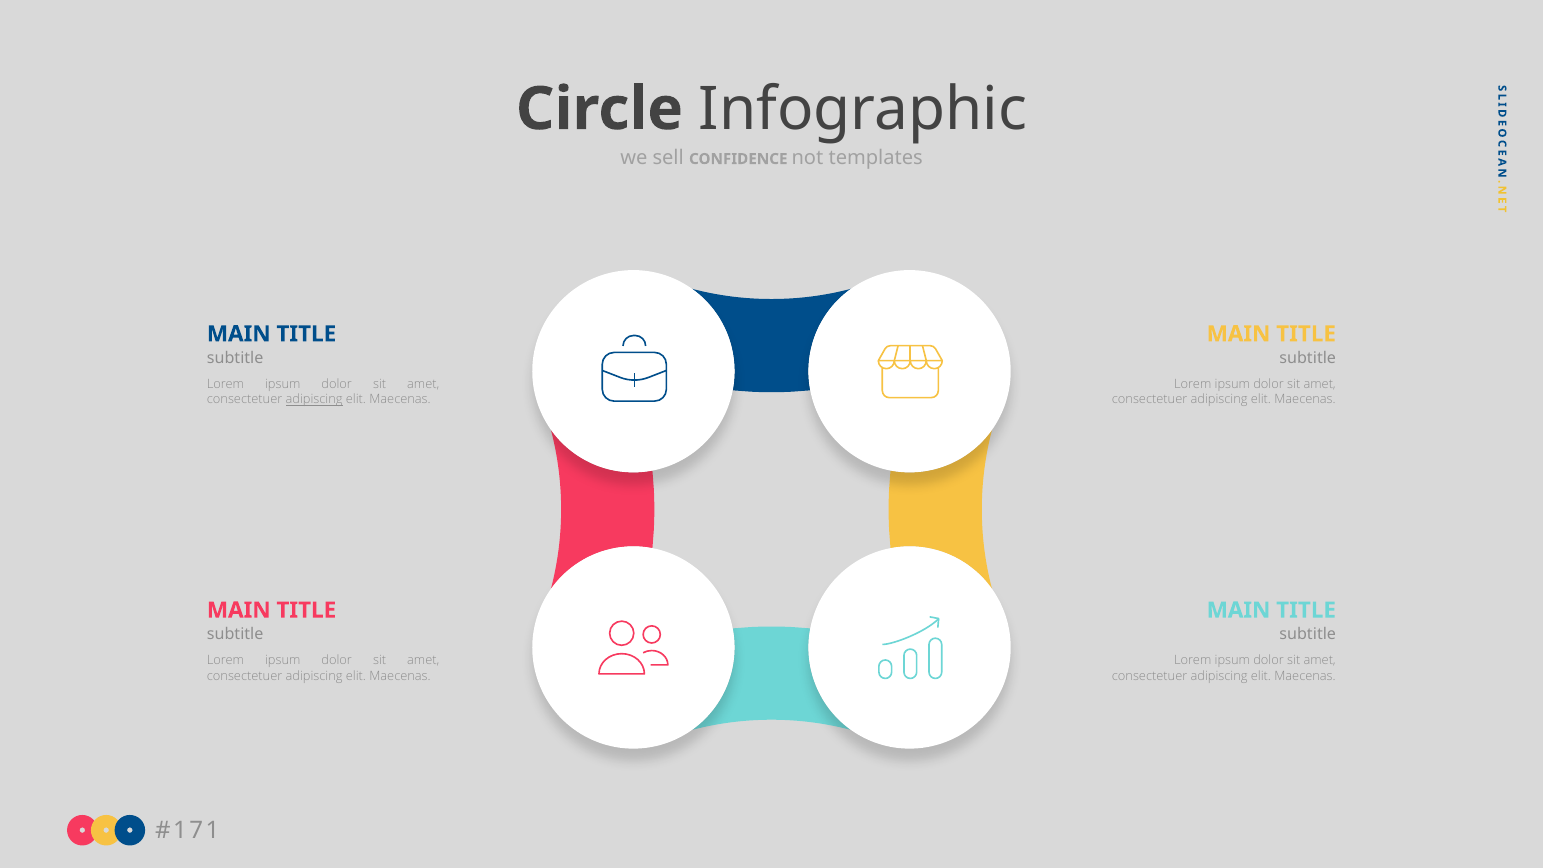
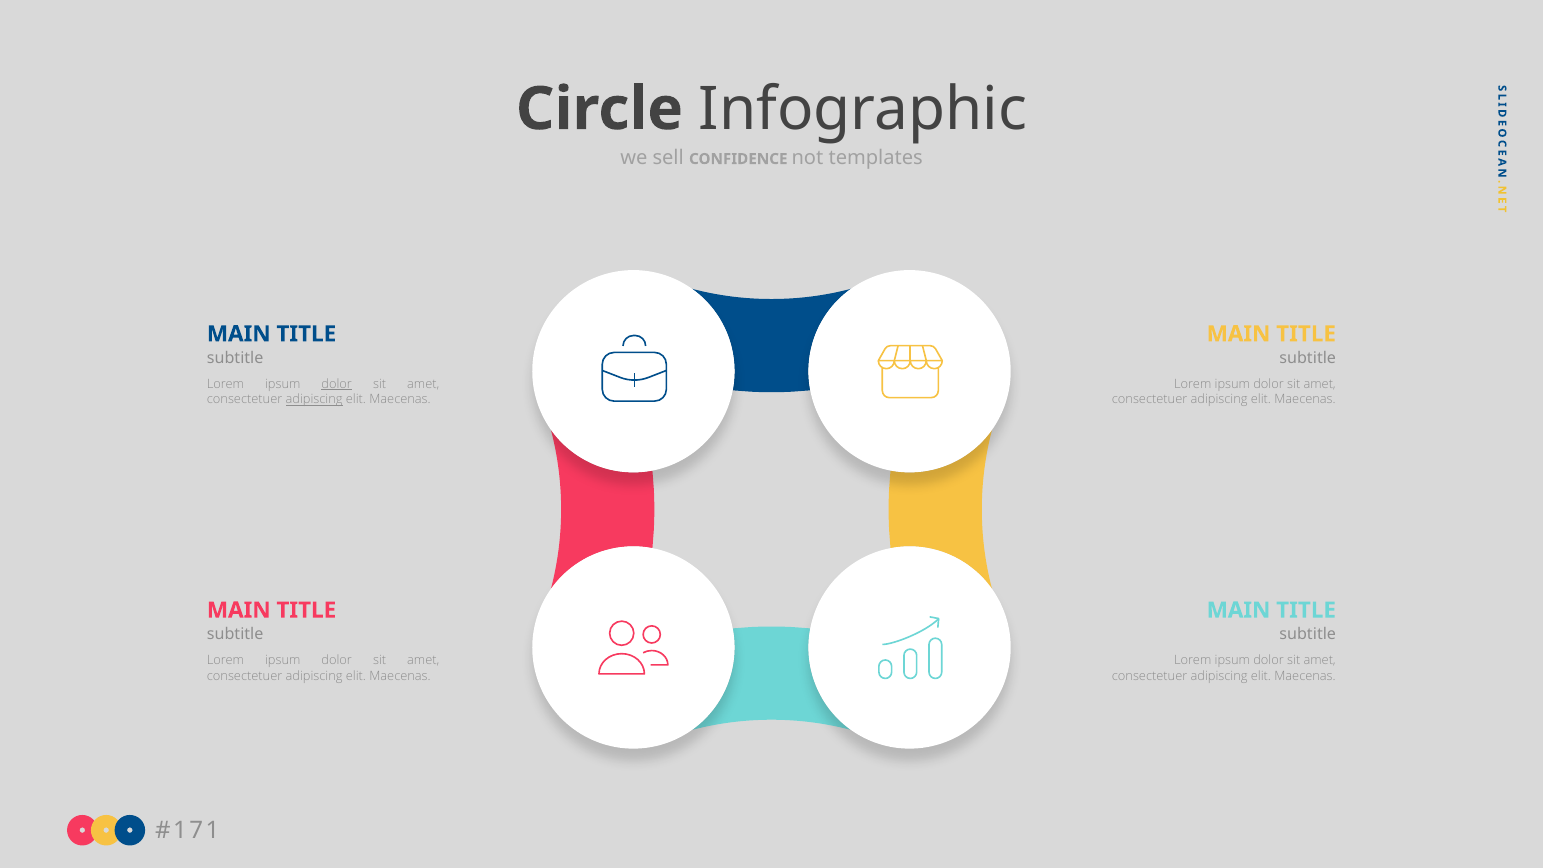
dolor at (337, 384) underline: none -> present
